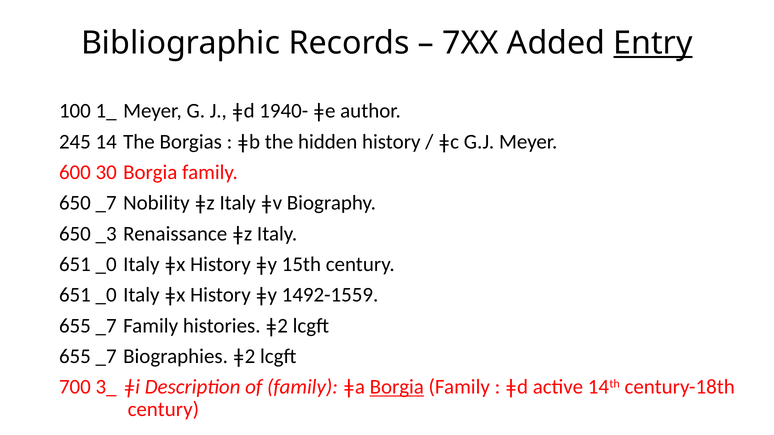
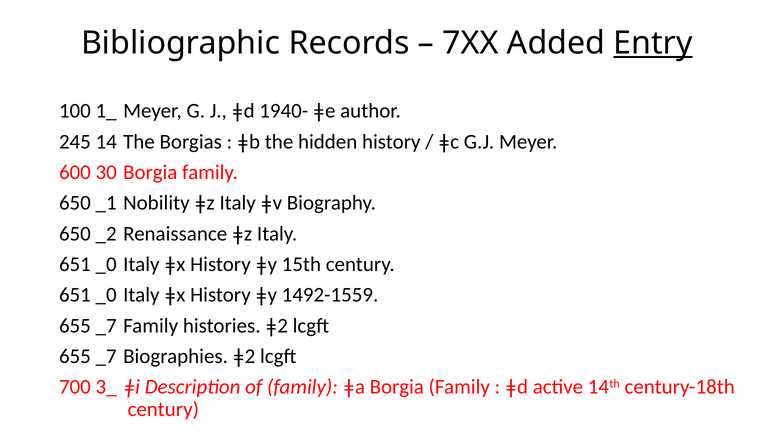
650 _7: _7 -> _1
_3: _3 -> _2
Borgia at (397, 387) underline: present -> none
